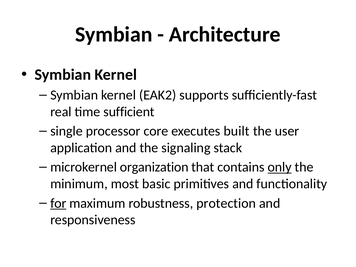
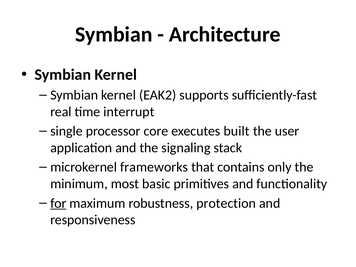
sufficient: sufficient -> interrupt
organization: organization -> frameworks
only underline: present -> none
